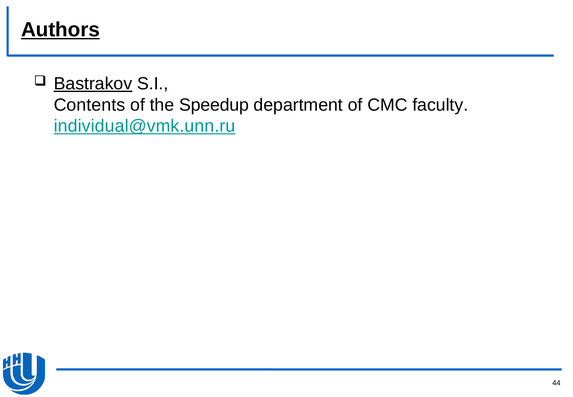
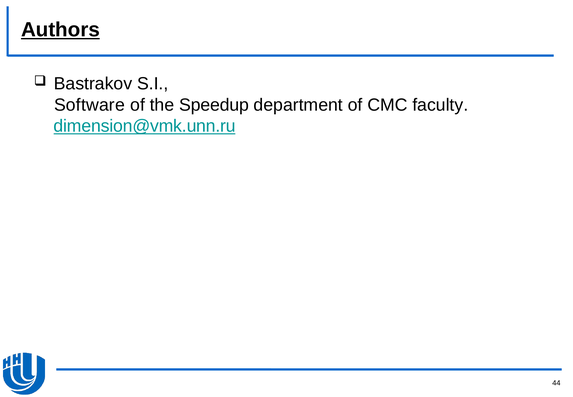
Bastrakov underline: present -> none
Contents: Contents -> Software
individual@vmk.unn.ru: individual@vmk.unn.ru -> dimension@vmk.unn.ru
